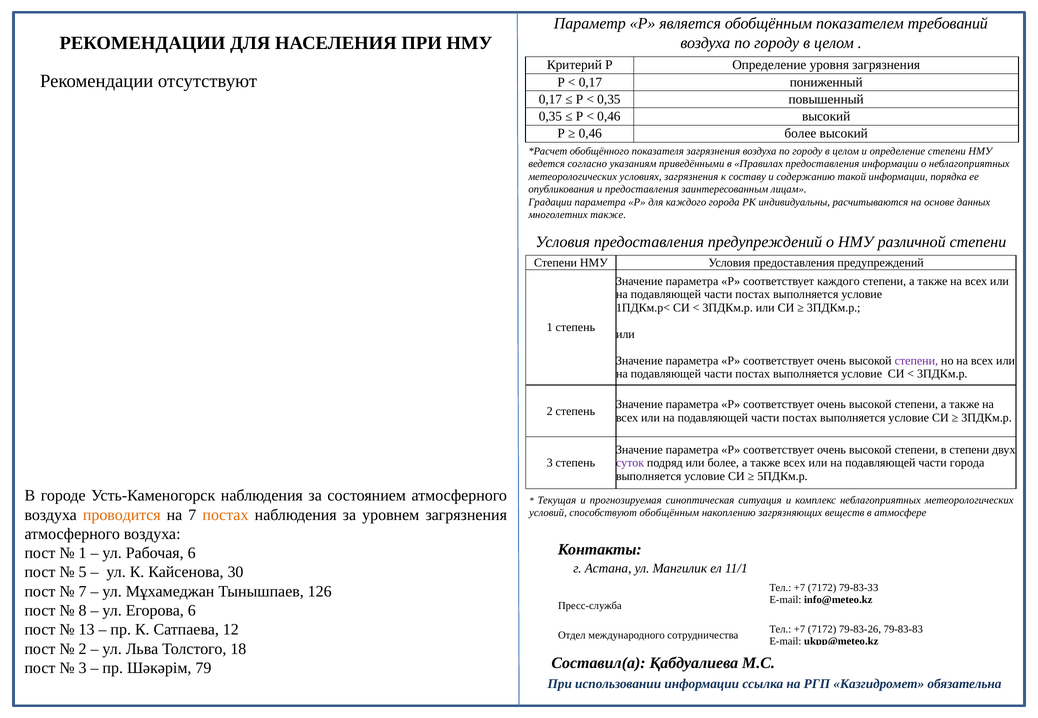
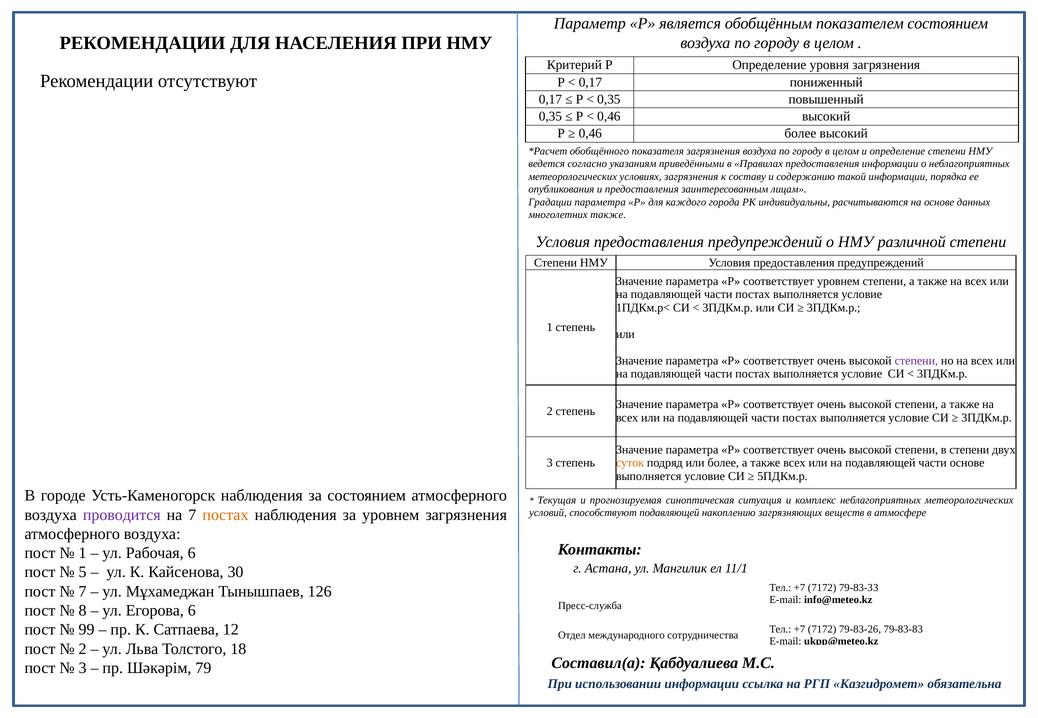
показателем требований: требований -> состоянием
соответствует каждого: каждого -> уровнем
суток colour: purple -> orange
части города: города -> основе
проводится colour: orange -> purple
способствуют обобщённым: обобщённым -> подавляющей
13: 13 -> 99
